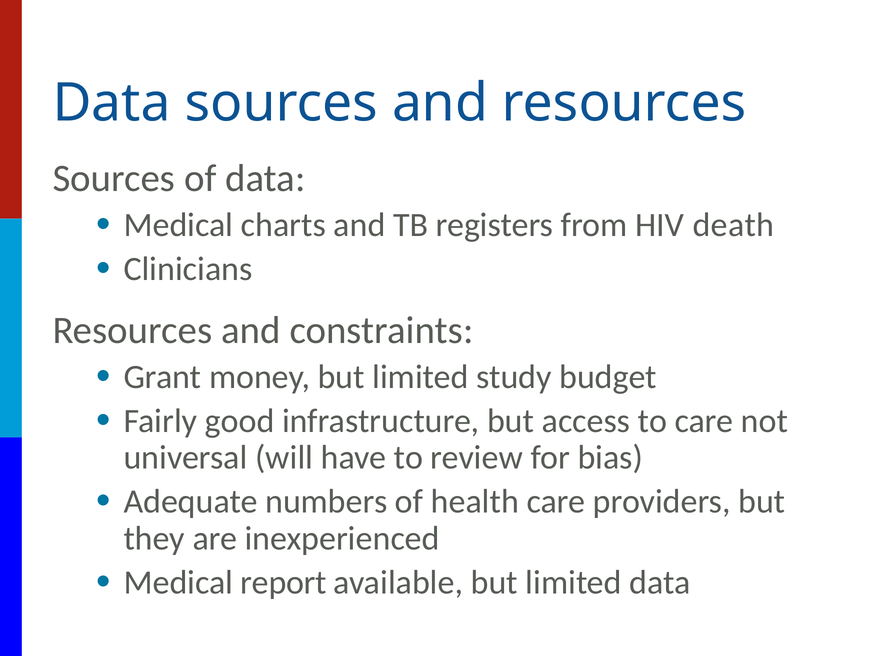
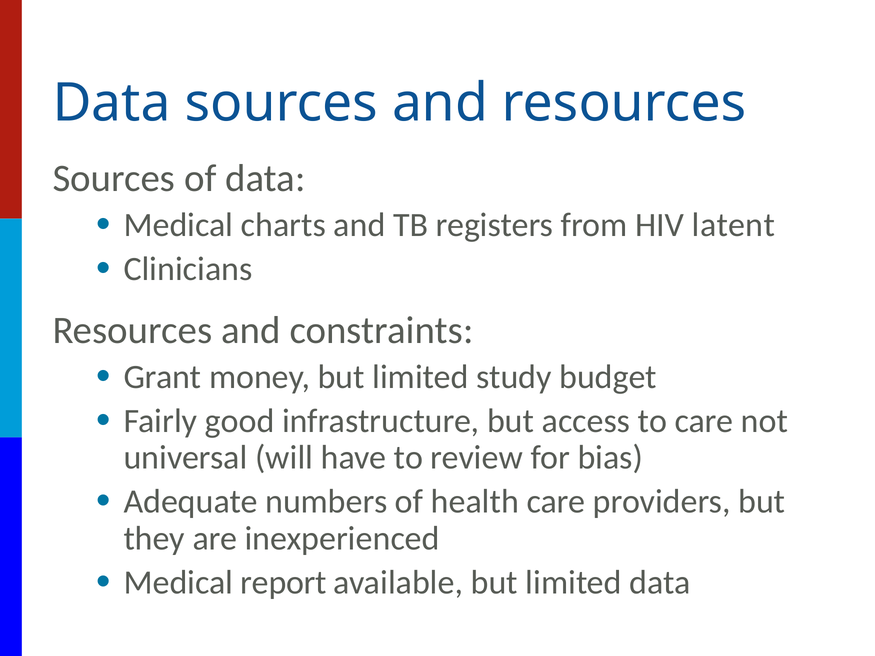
death: death -> latent
